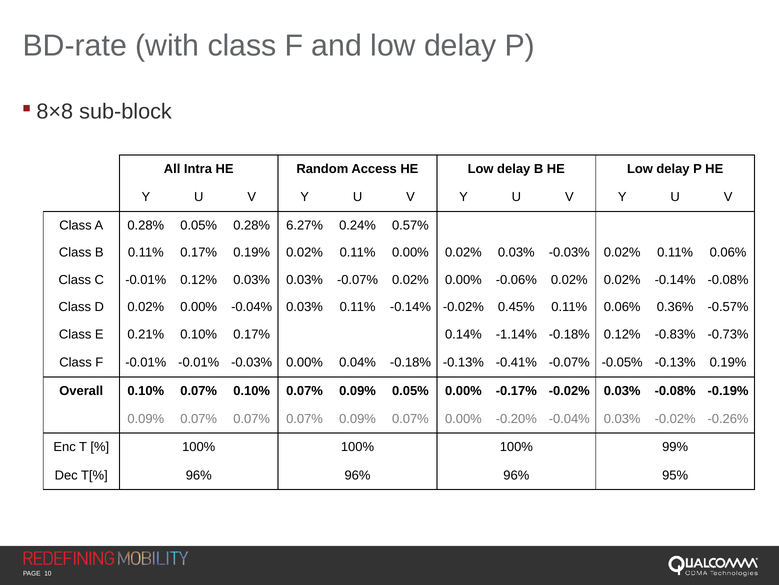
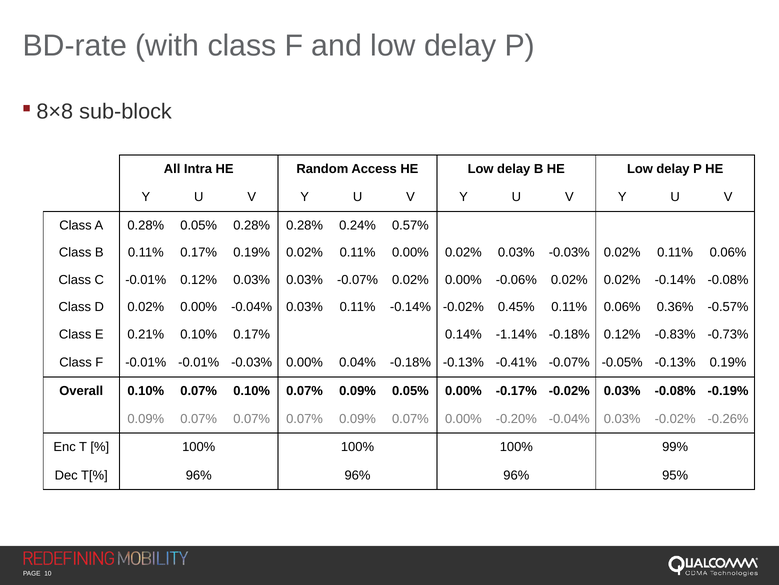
0.28% 6.27%: 6.27% -> 0.28%
